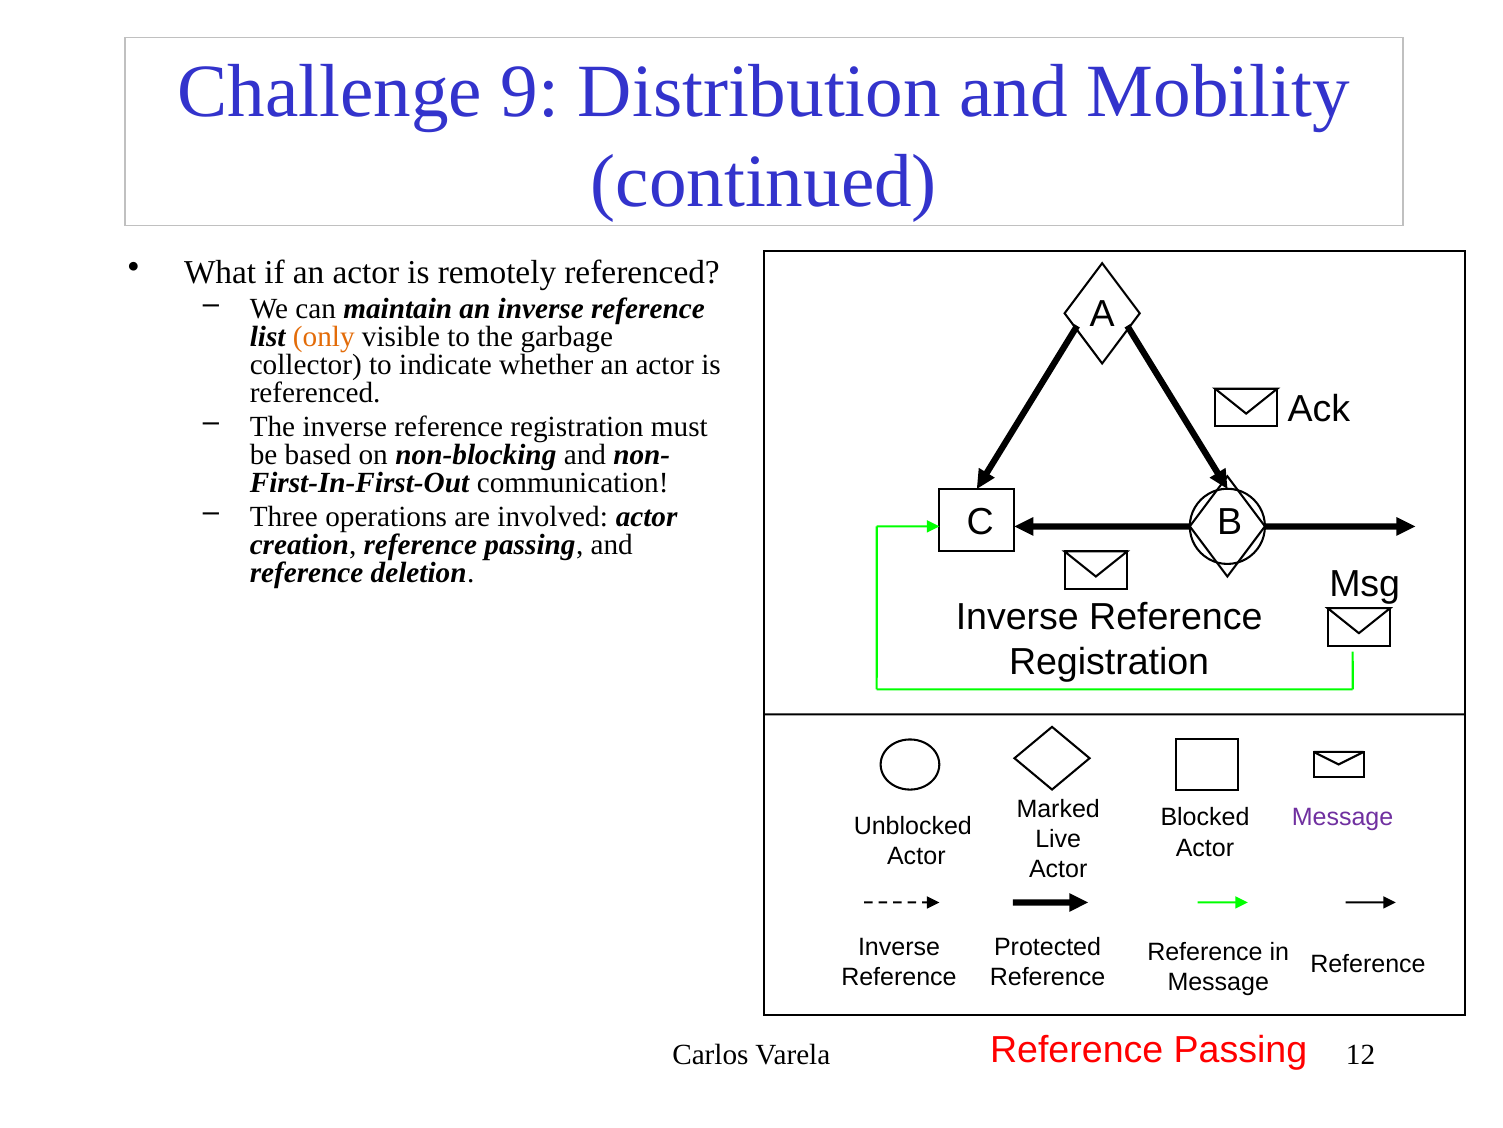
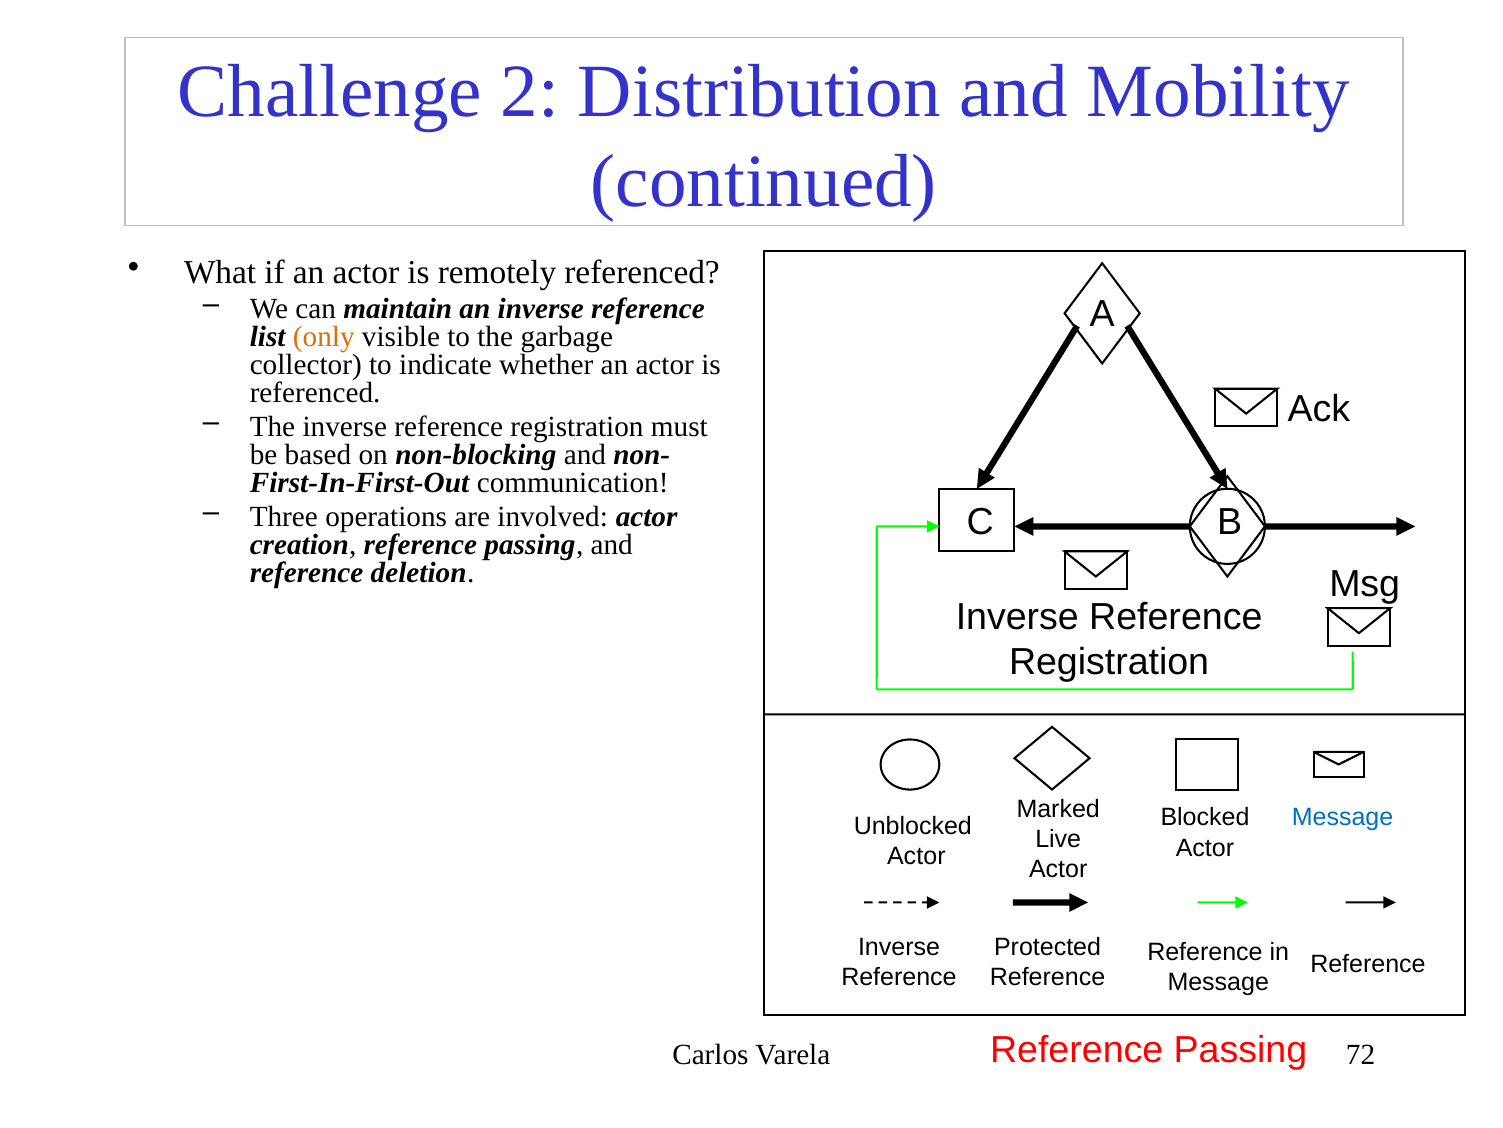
9: 9 -> 2
Message at (1343, 817) colour: purple -> blue
12: 12 -> 72
